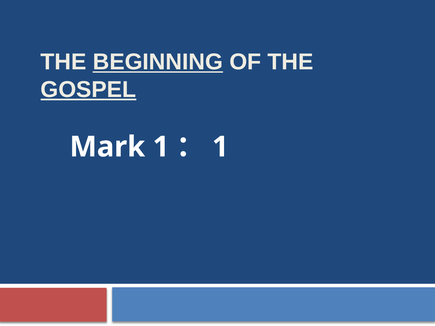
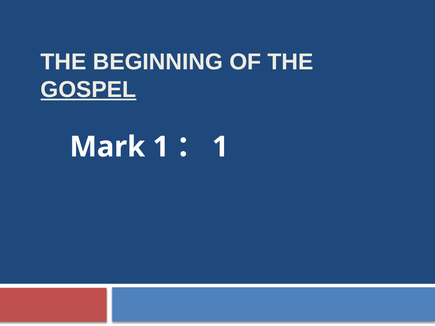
BEGINNING underline: present -> none
